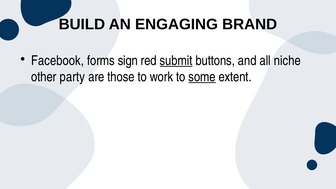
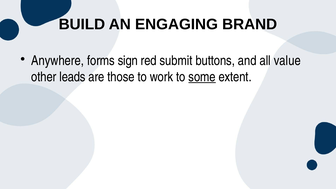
Facebook: Facebook -> Anywhere
submit underline: present -> none
niche: niche -> value
party: party -> leads
